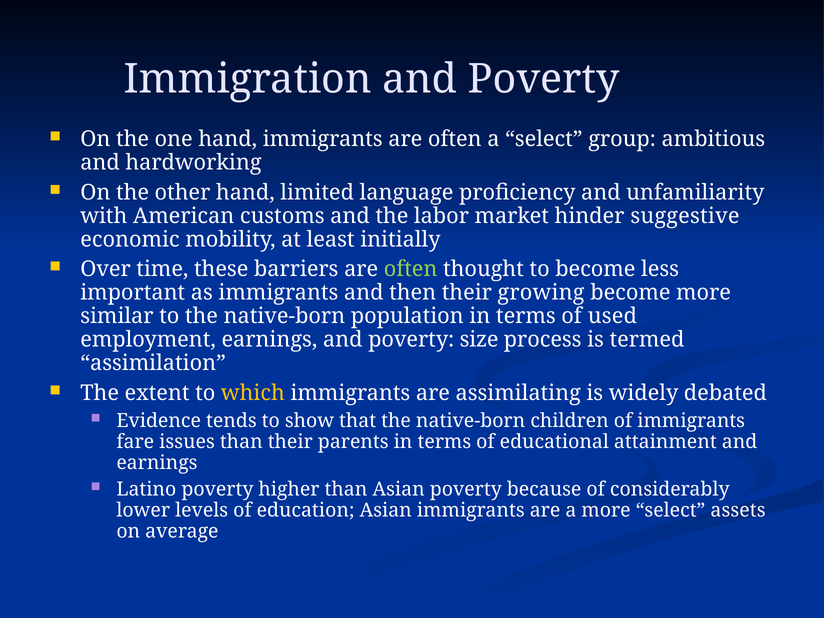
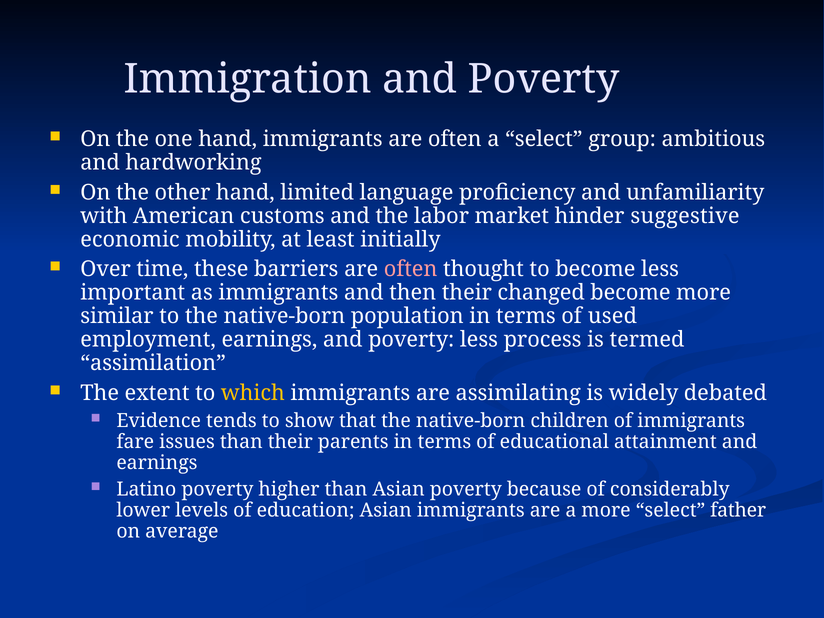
often at (411, 269) colour: light green -> pink
growing: growing -> changed
poverty size: size -> less
assets: assets -> father
